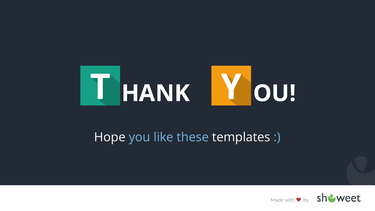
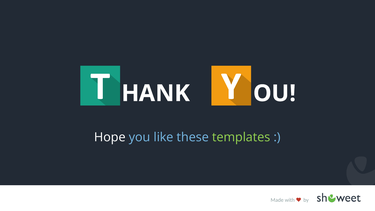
templates colour: white -> light green
